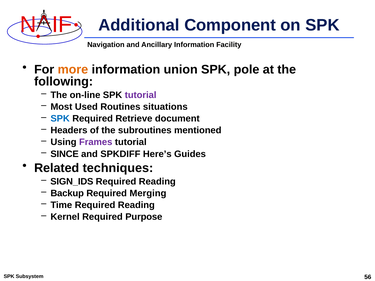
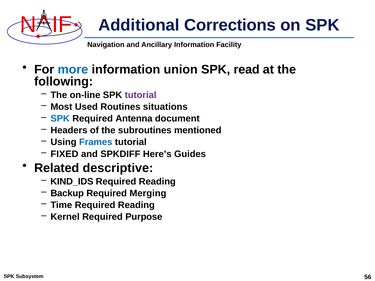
Component: Component -> Corrections
more colour: orange -> blue
pole: pole -> read
Retrieve: Retrieve -> Antenna
Frames colour: purple -> blue
SINCE: SINCE -> FIXED
techniques: techniques -> descriptive
SIGN_IDS: SIGN_IDS -> KIND_IDS
